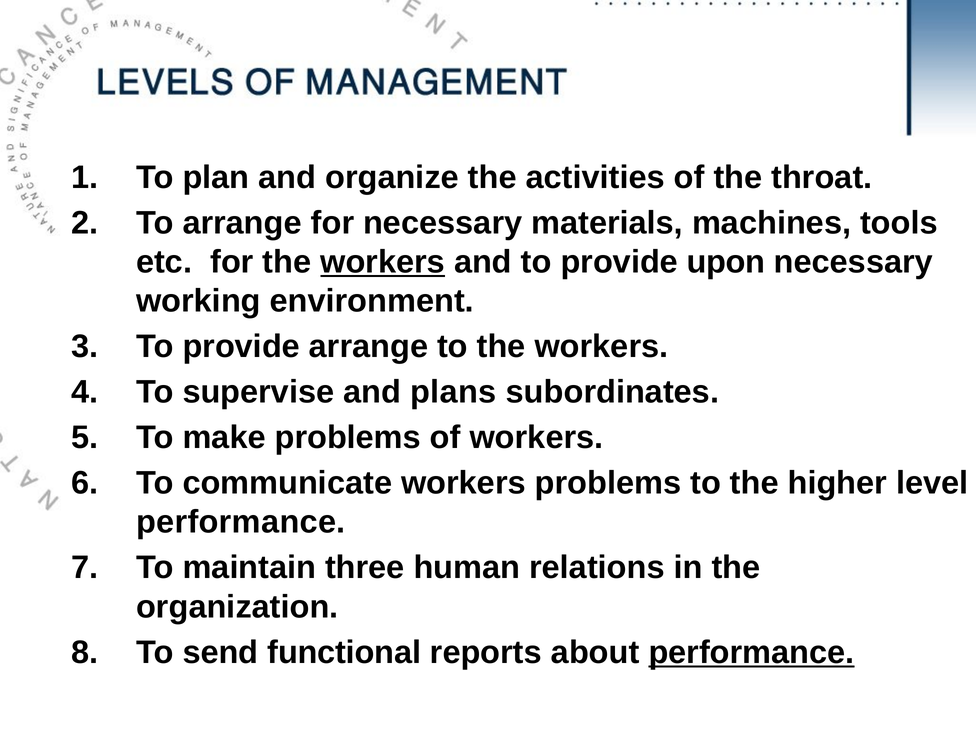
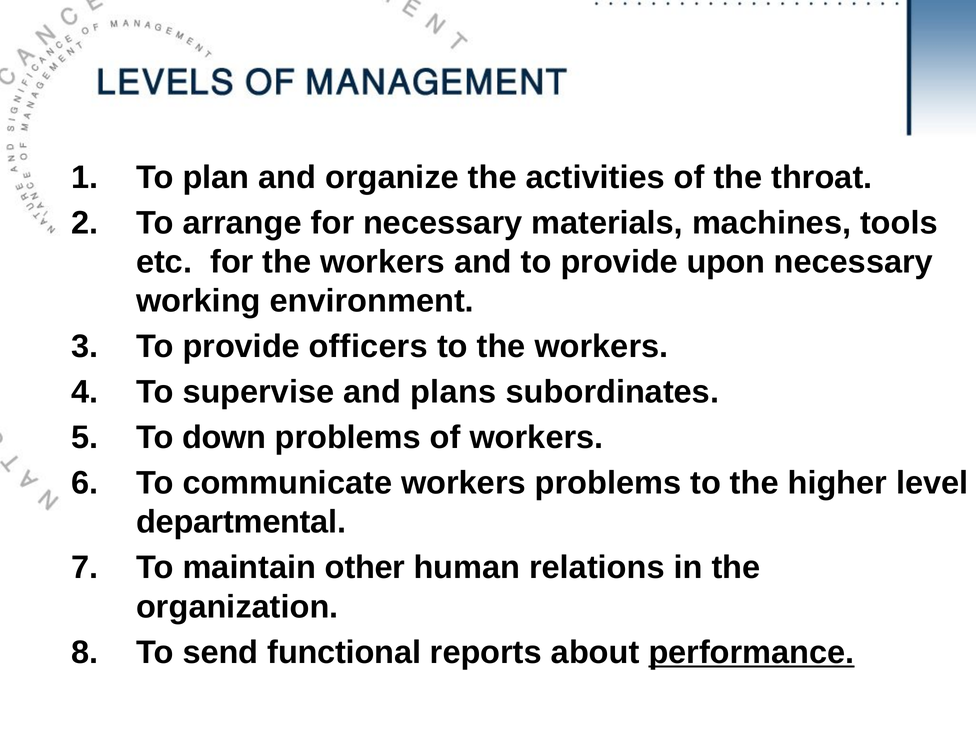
workers at (383, 262) underline: present -> none
provide arrange: arrange -> officers
make: make -> down
performance at (241, 522): performance -> departmental
three: three -> other
